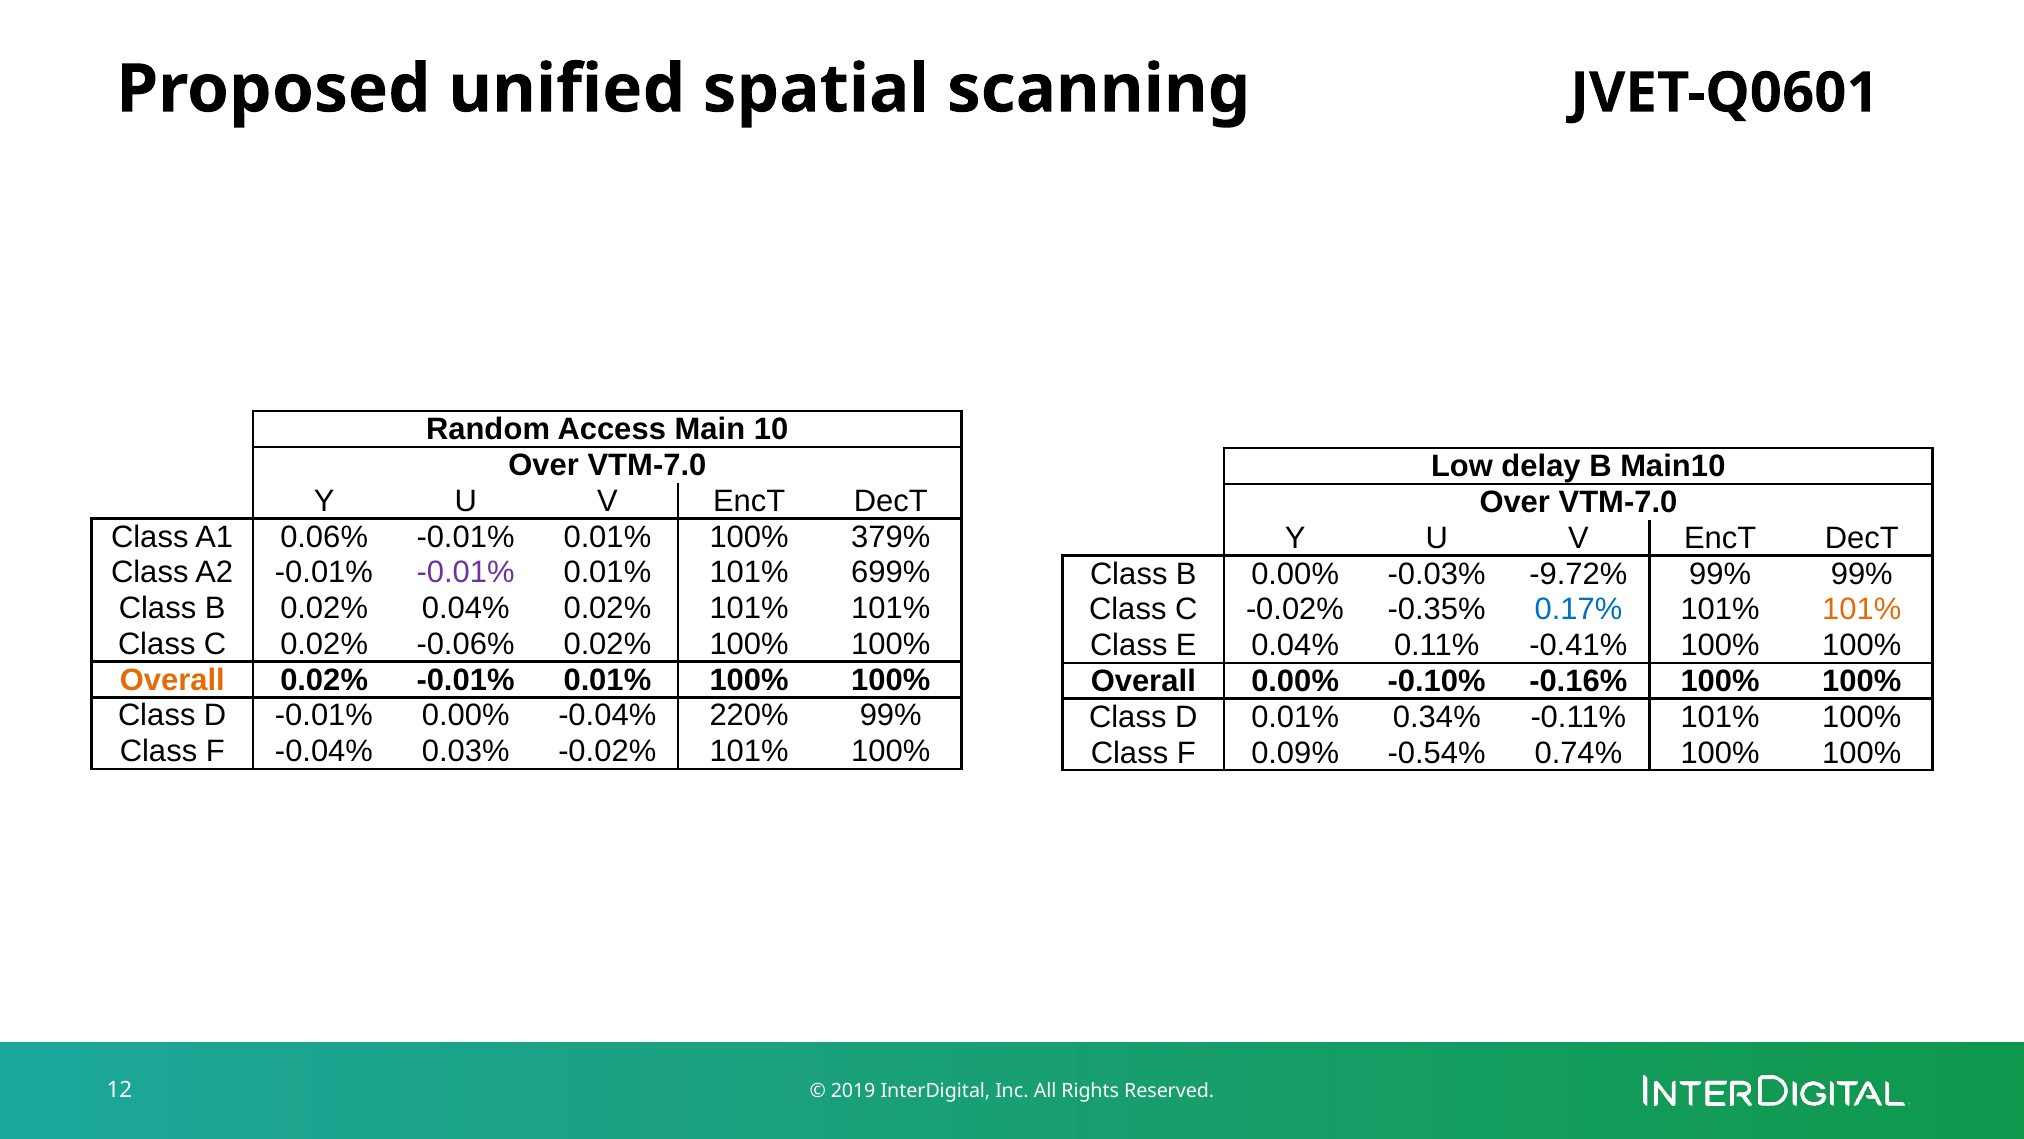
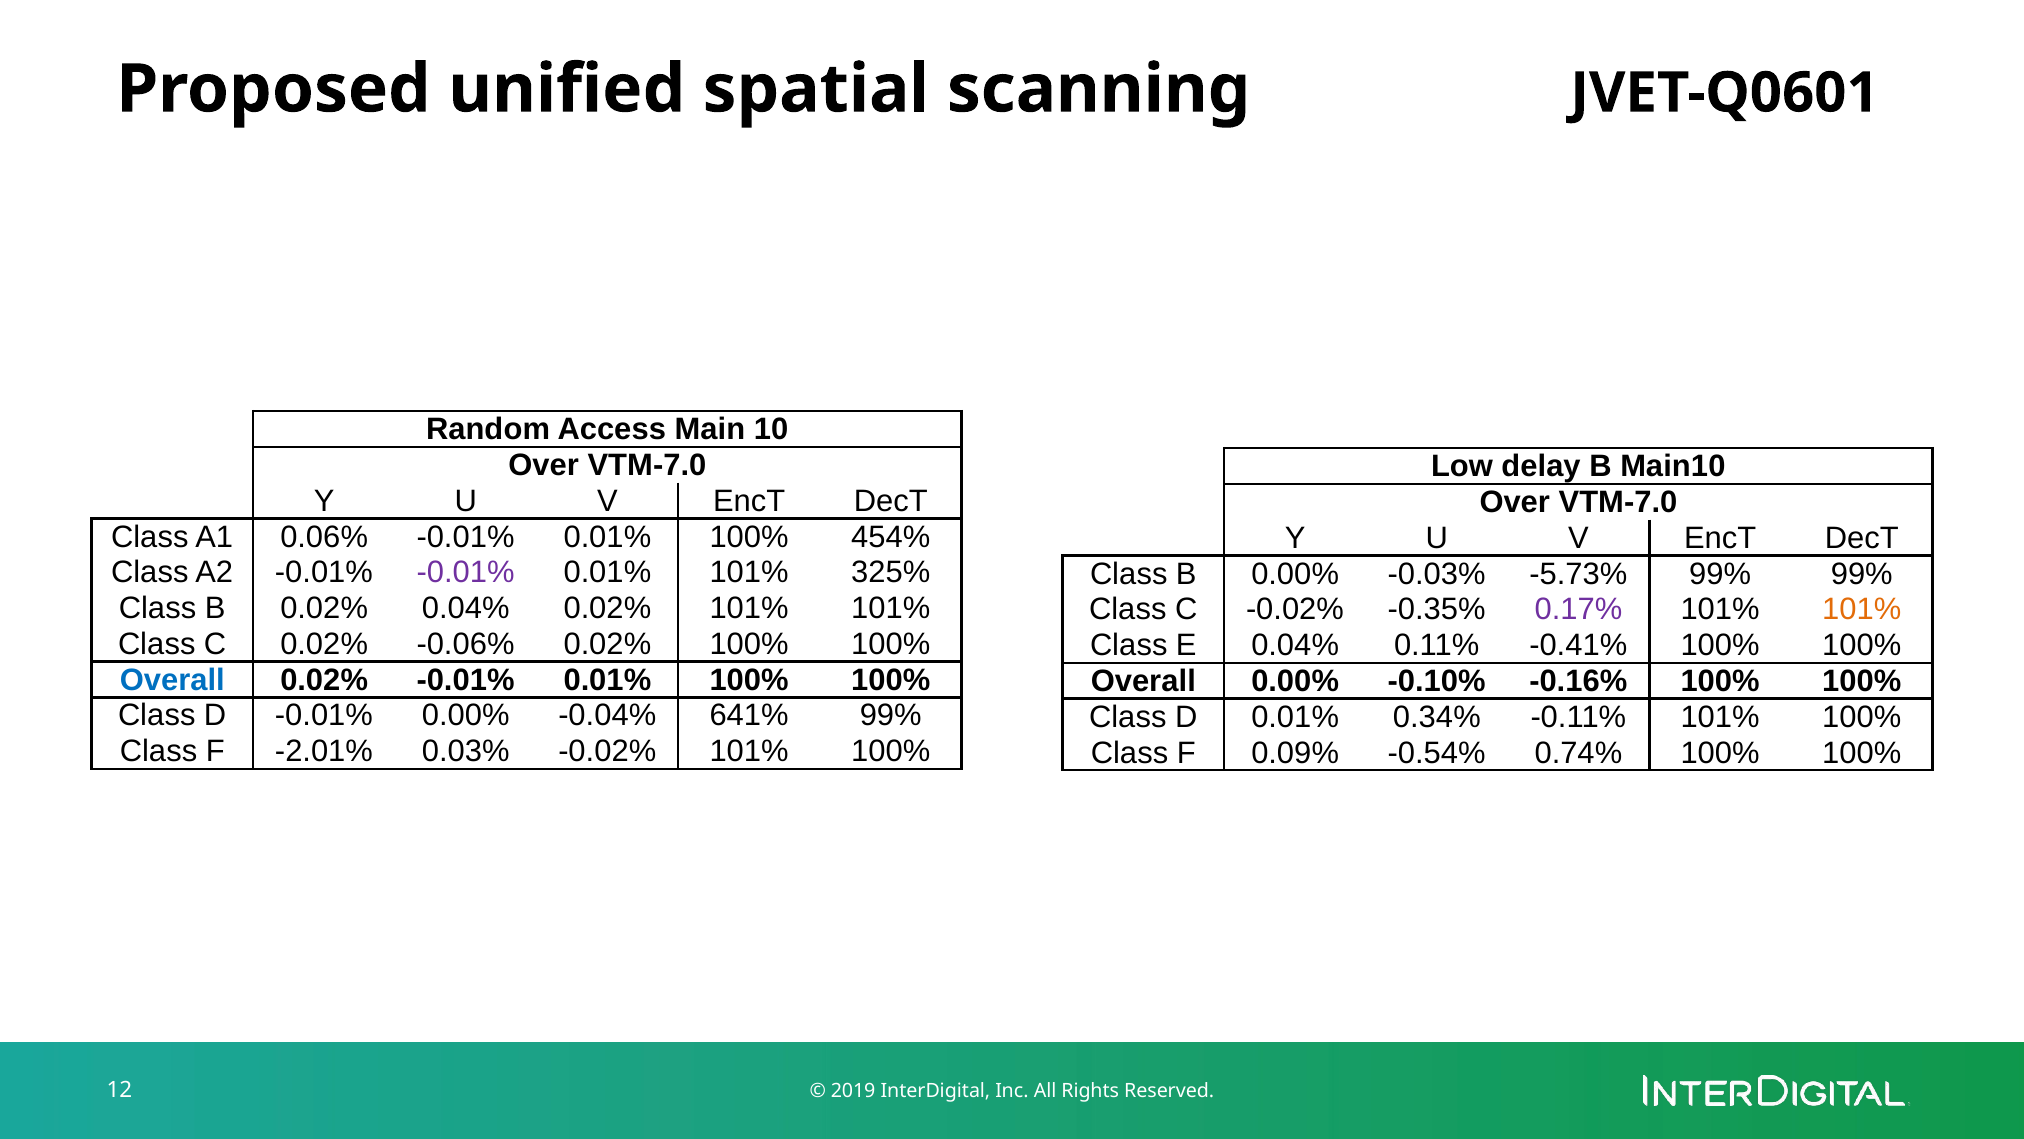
379%: 379% -> 454%
699%: 699% -> 325%
-9.72%: -9.72% -> -5.73%
0.17% colour: blue -> purple
Overall at (172, 680) colour: orange -> blue
220%: 220% -> 641%
F -0.04%: -0.04% -> -2.01%
